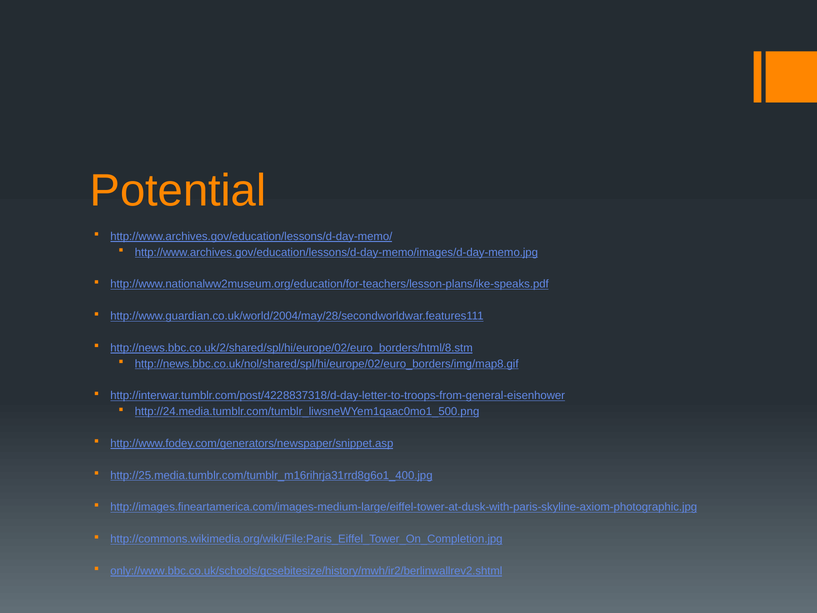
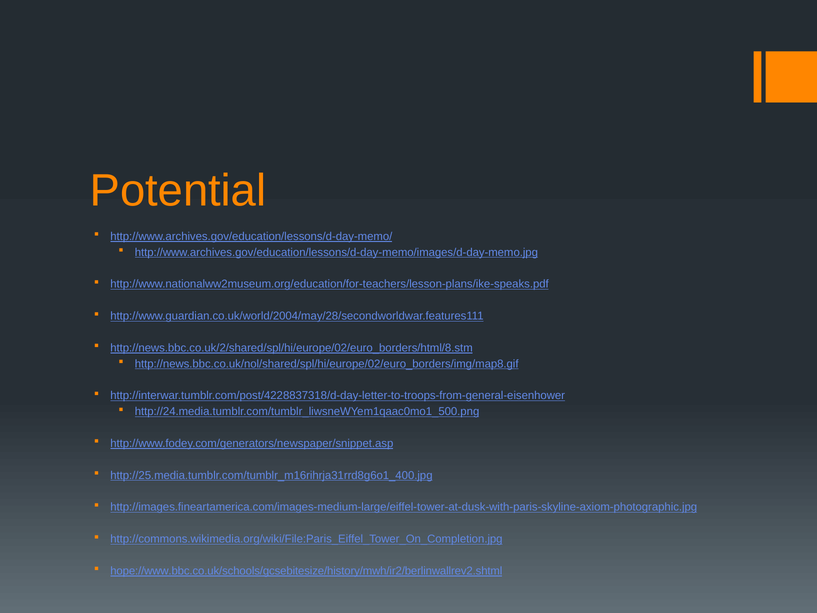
only://www.bbc.co.uk/schools/gcsebitesize/history/mwh/ir2/berlinwallrev2.shtml: only://www.bbc.co.uk/schools/gcsebitesize/history/mwh/ir2/berlinwallrev2.shtml -> hope://www.bbc.co.uk/schools/gcsebitesize/history/mwh/ir2/berlinwallrev2.shtml
